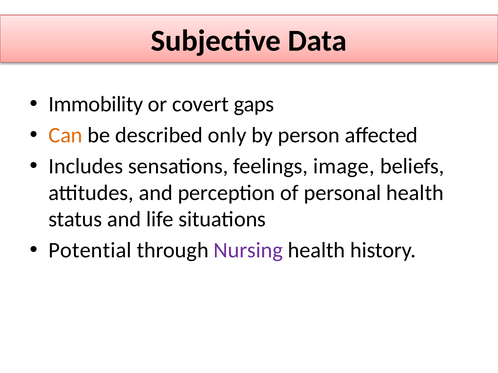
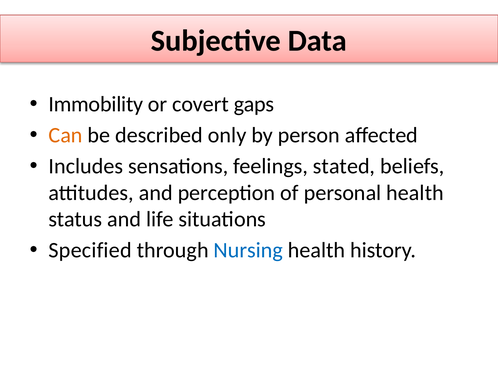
image: image -> stated
Potential: Potential -> Specified
Nursing colour: purple -> blue
